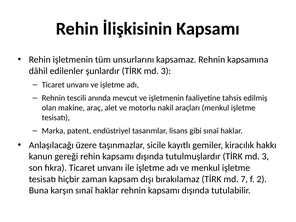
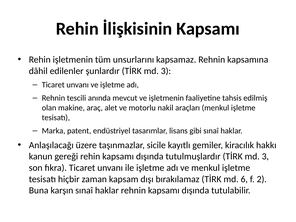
7: 7 -> 6
